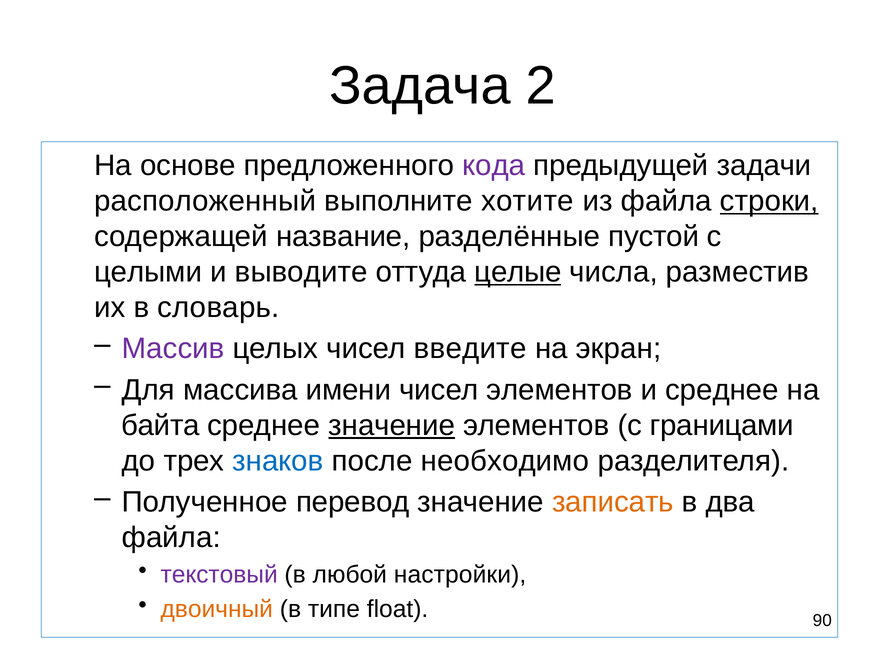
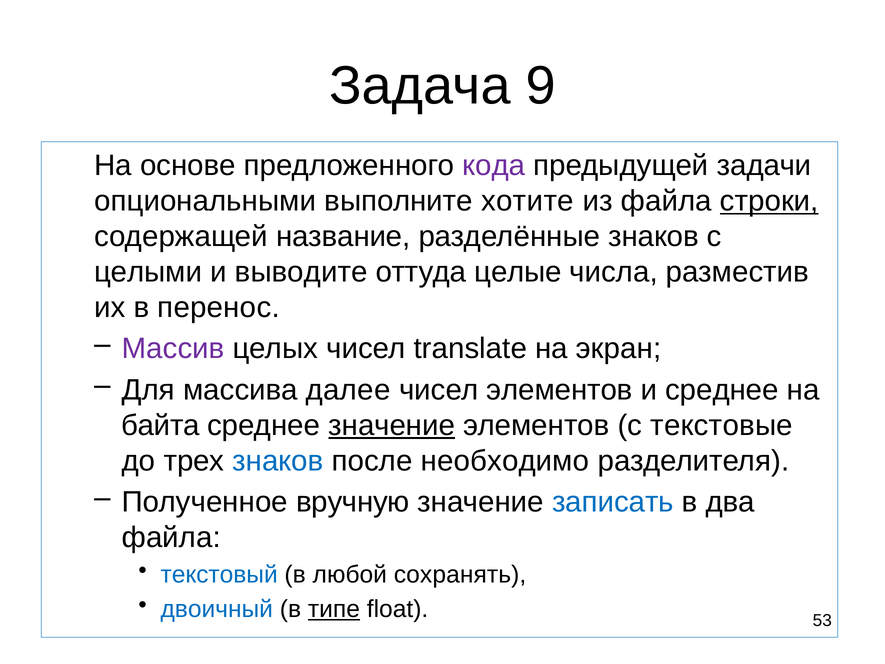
2: 2 -> 9
расположенный: расположенный -> опциональными
разделённые пустой: пустой -> знаков
целые underline: present -> none
словарь: словарь -> перенос
введите: введите -> translate
имени: имени -> далее
границами: границами -> текстовые
перевод: перевод -> вручную
записать colour: orange -> blue
текстовый colour: purple -> blue
настройки: настройки -> сохранять
двоичный colour: orange -> blue
типе underline: none -> present
90: 90 -> 53
